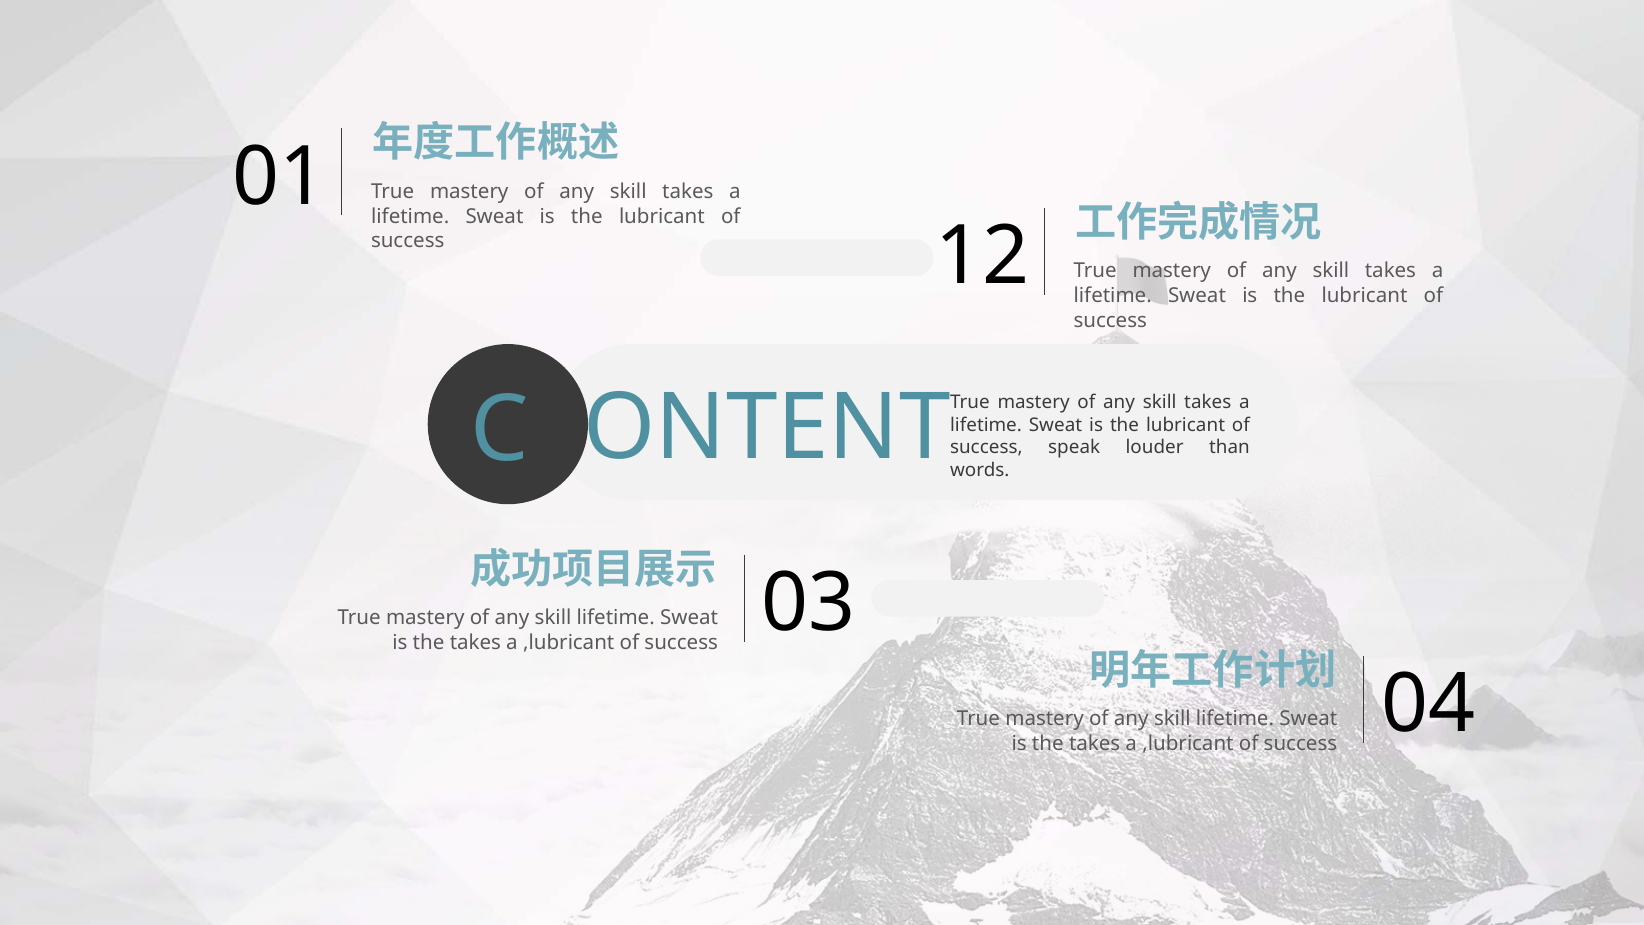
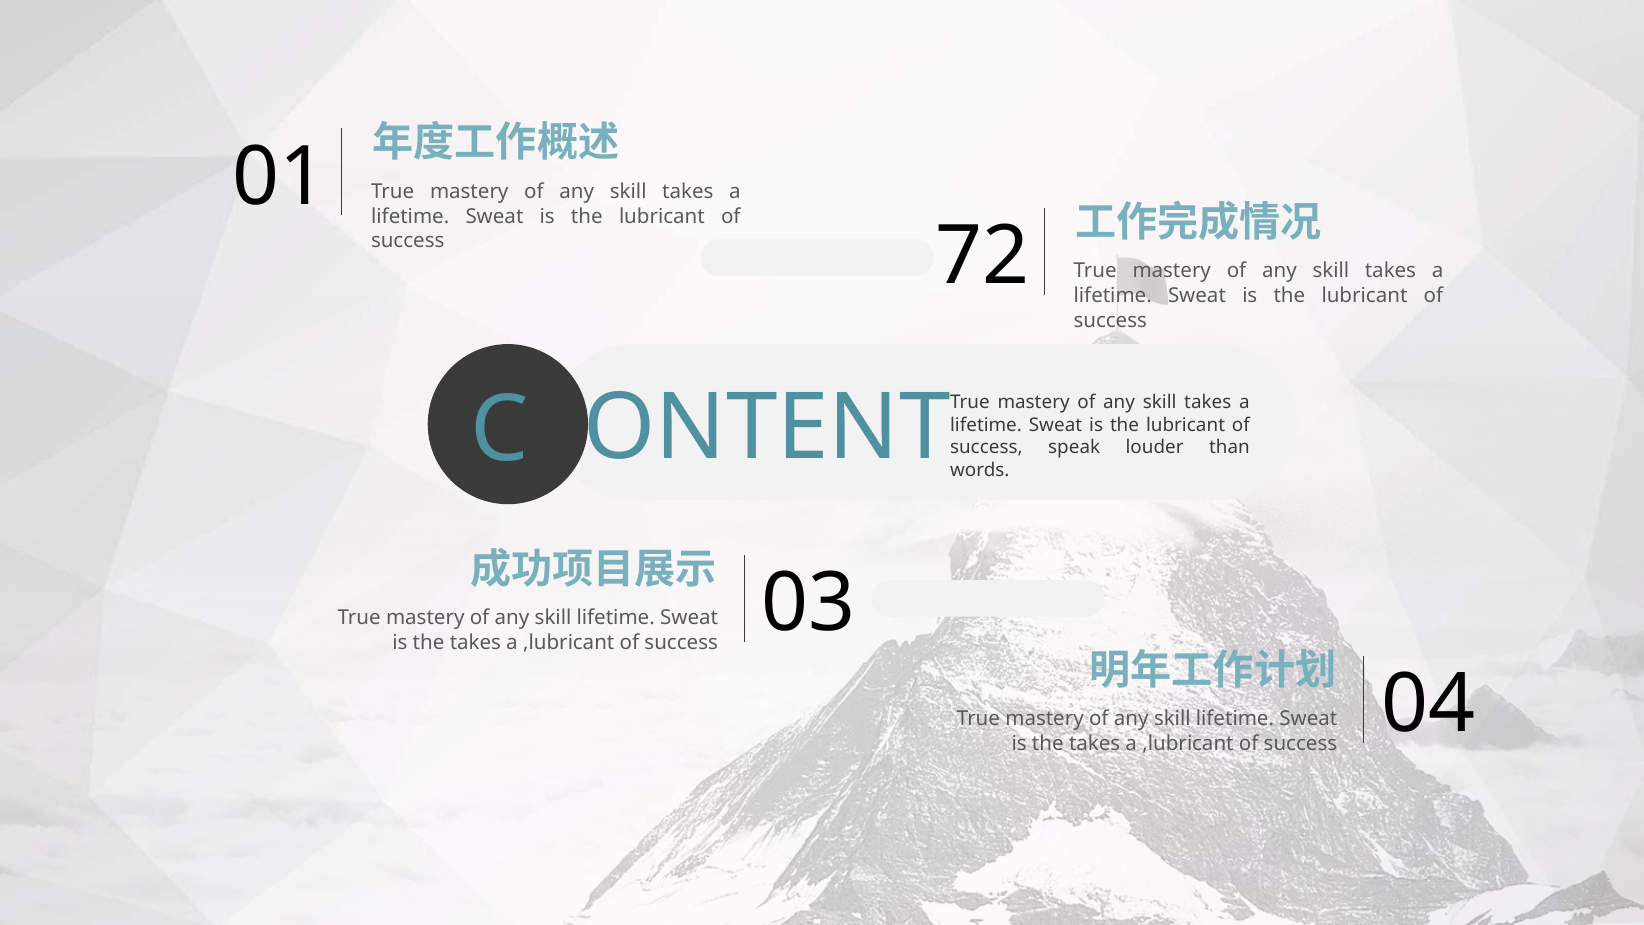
12: 12 -> 72
